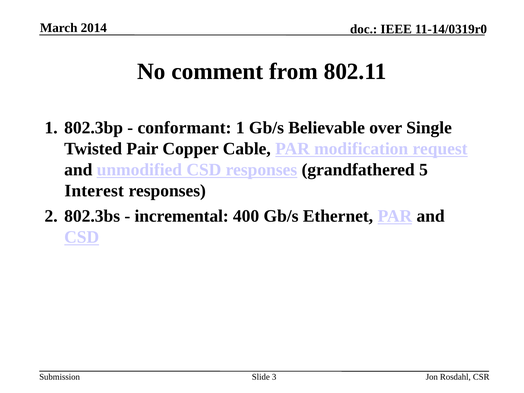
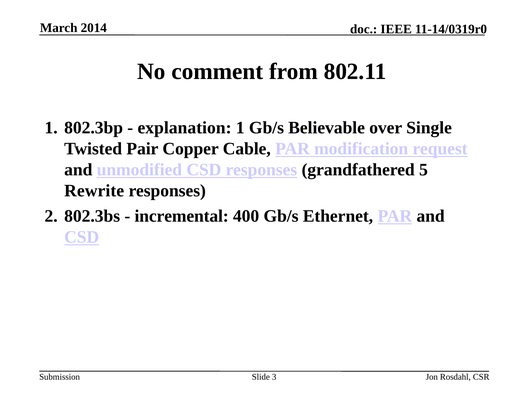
conformant: conformant -> explanation
Interest: Interest -> Rewrite
